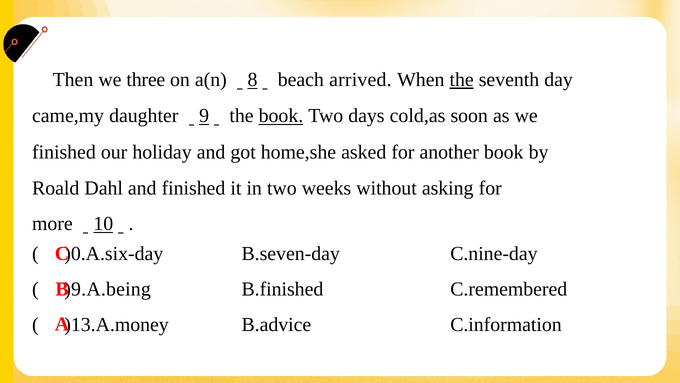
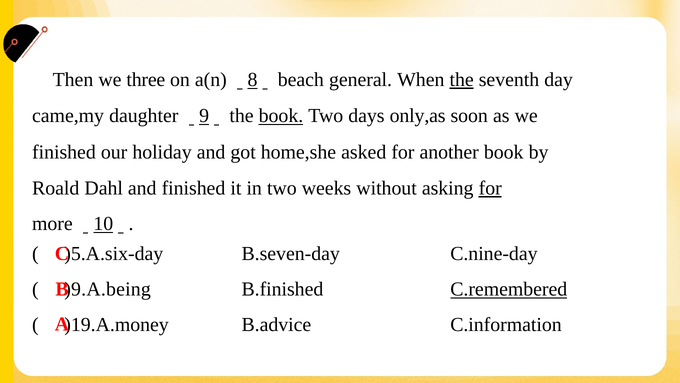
arrived: arrived -> general
cold,as: cold,as -> only,as
for at (490, 188) underline: none -> present
)0.A.six-day: )0.A.six-day -> )5.A.six-day
C.remembered underline: none -> present
)13.A.money: )13.A.money -> )19.A.money
